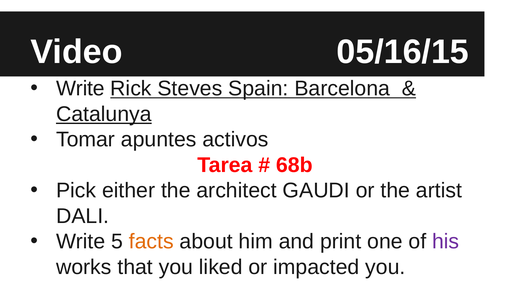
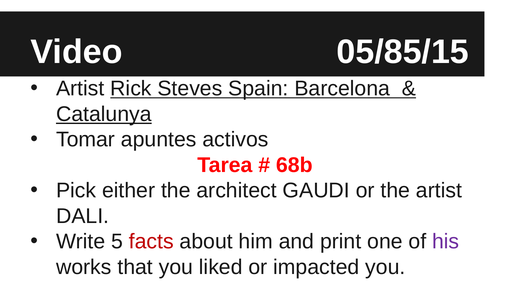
05/16/15: 05/16/15 -> 05/85/15
Write at (80, 89): Write -> Artist
facts colour: orange -> red
